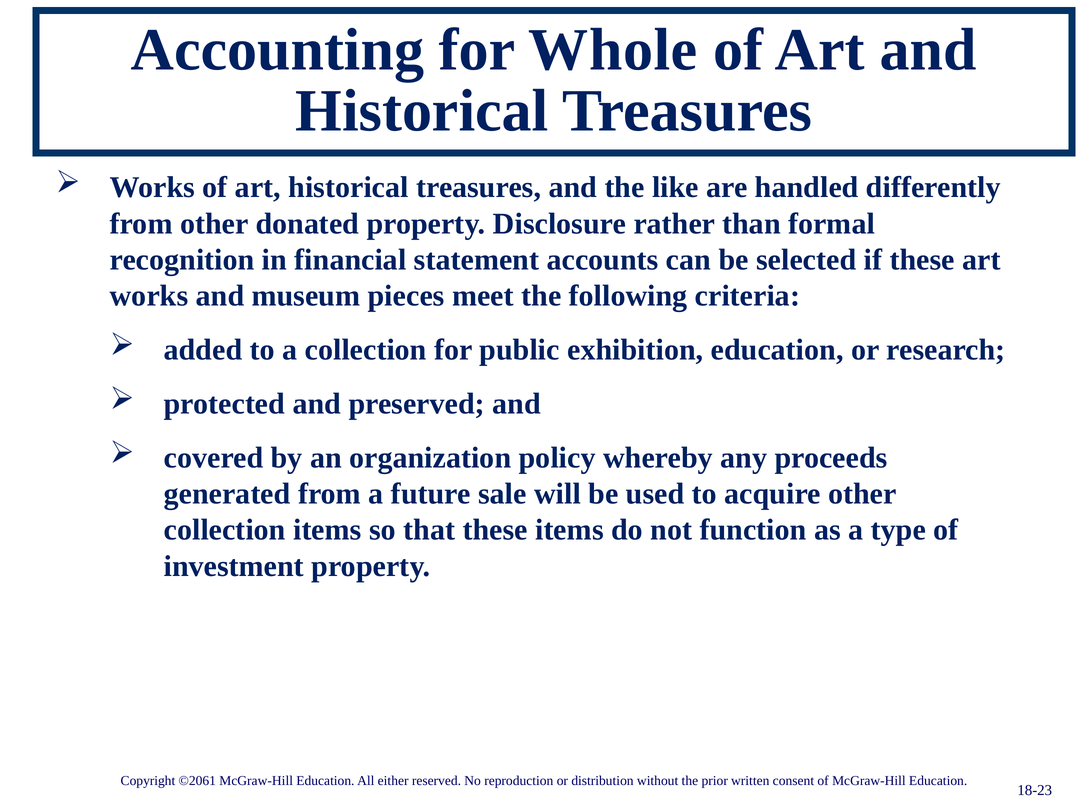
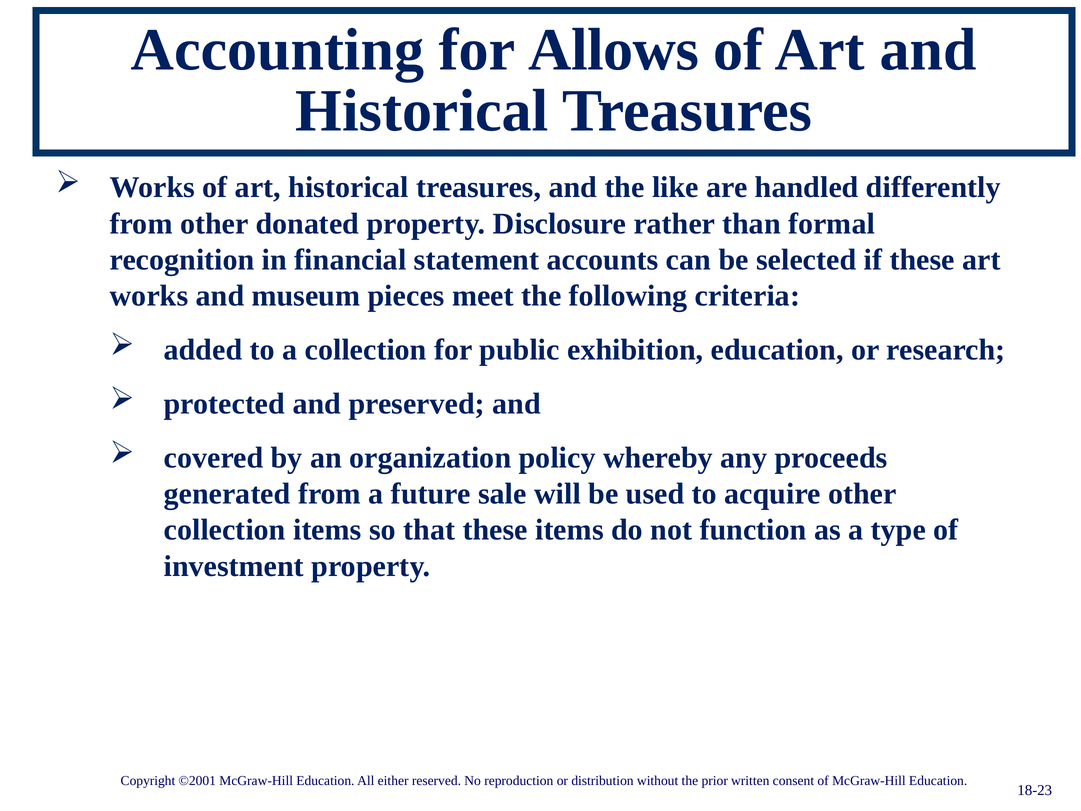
Whole: Whole -> Allows
©2061: ©2061 -> ©2001
